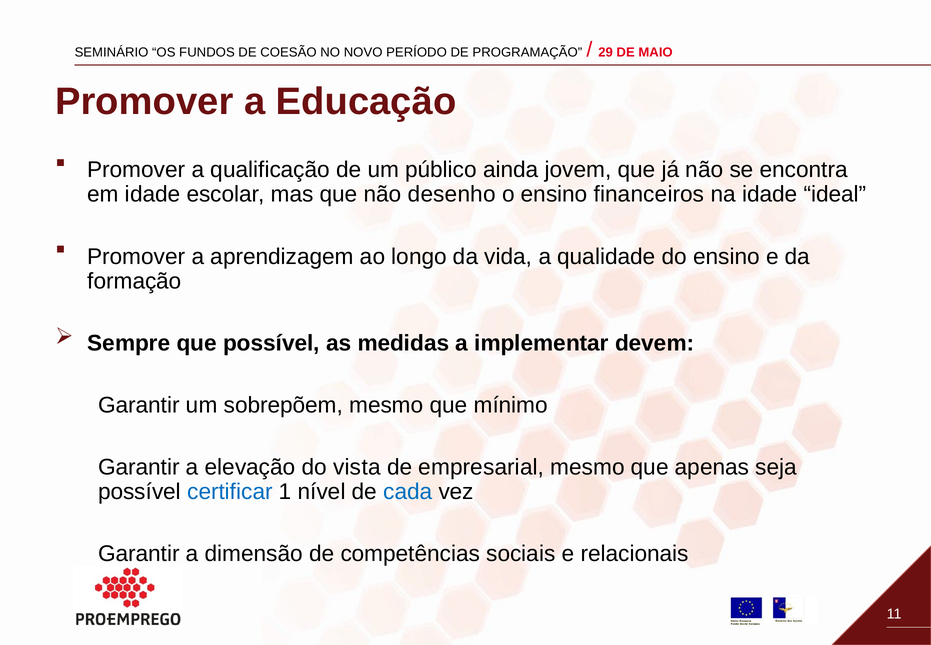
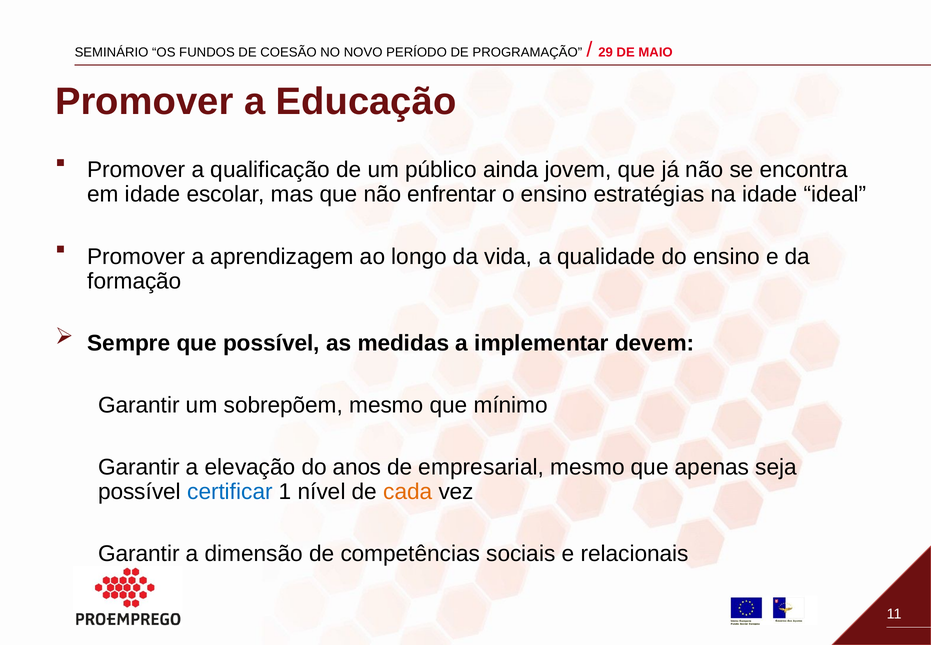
desenho: desenho -> enfrentar
financeiros: financeiros -> estratégias
vista: vista -> anos
cada colour: blue -> orange
